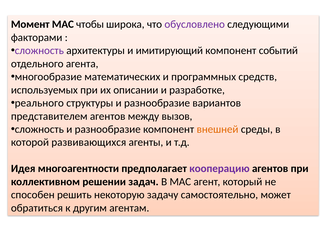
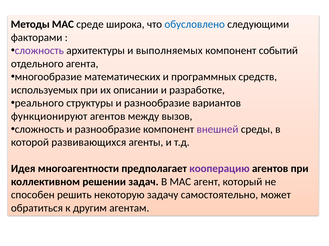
Момент: Момент -> Методы
чтобы: чтобы -> среде
обусловлено colour: purple -> blue
имитирующий: имитирующий -> выполняемых
представителем: представителем -> функционируют
внешней colour: orange -> purple
